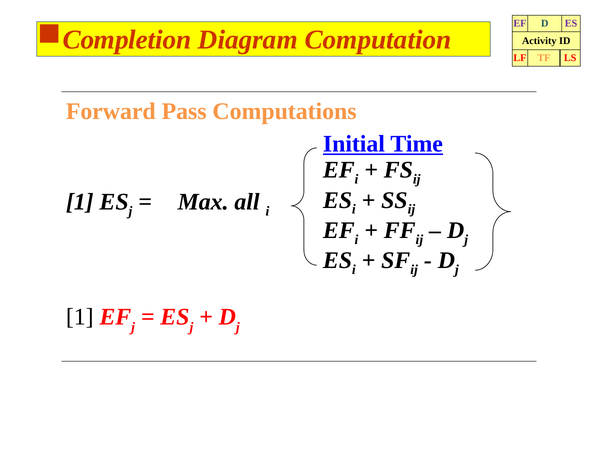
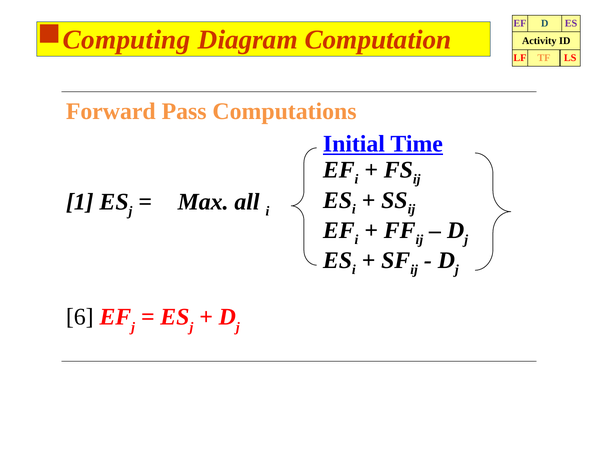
Completion: Completion -> Computing
1 at (80, 317): 1 -> 6
